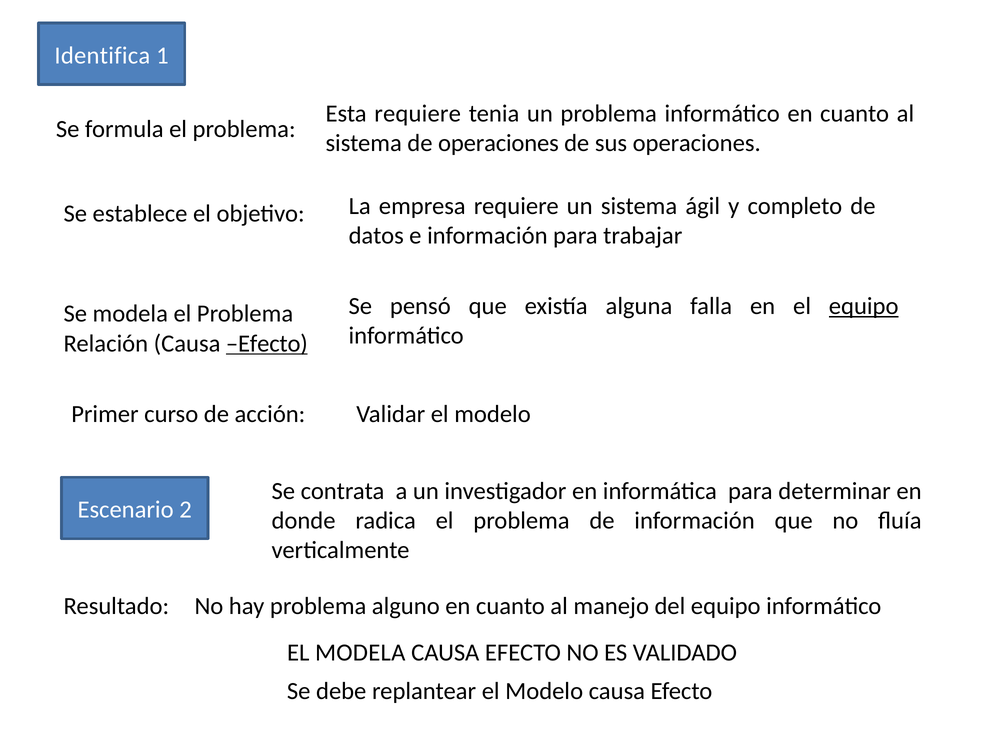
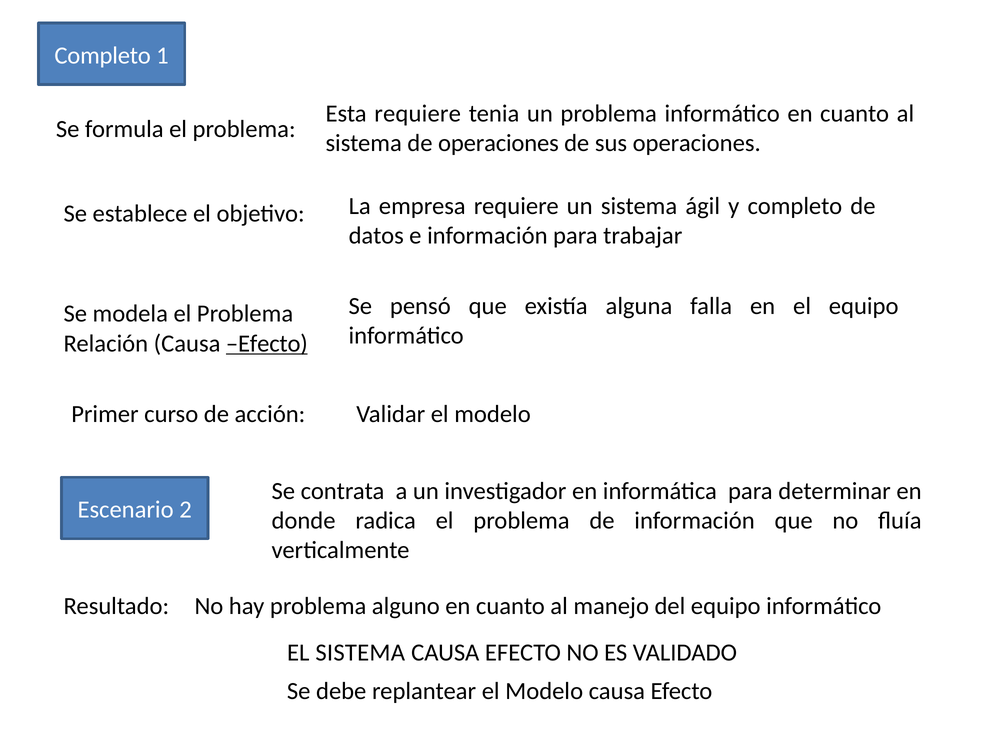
Identifica at (102, 56): Identifica -> Completo
equipo at (864, 306) underline: present -> none
EL MODELA: MODELA -> SISTEMA
